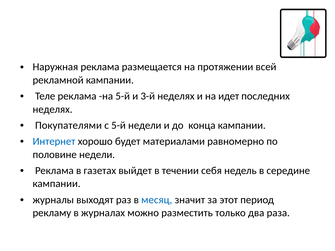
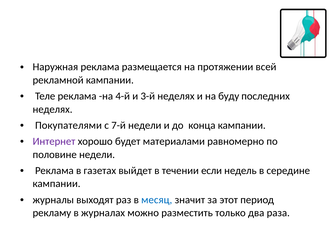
на 5-й: 5-й -> 4-й
идет: идет -> буду
с 5-й: 5-й -> 7-й
Интернет colour: blue -> purple
себя: себя -> если
